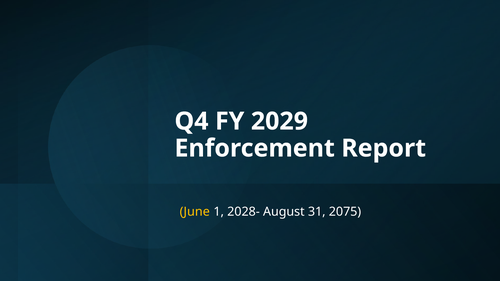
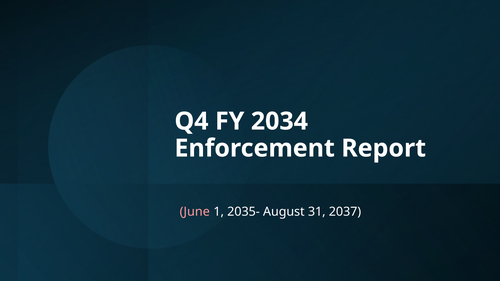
2029: 2029 -> 2034
June colour: yellow -> pink
2028-: 2028- -> 2035-
2075: 2075 -> 2037
